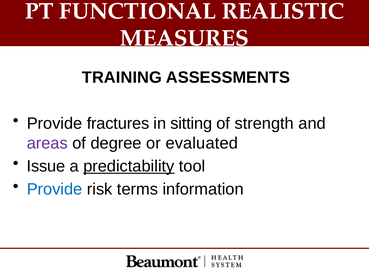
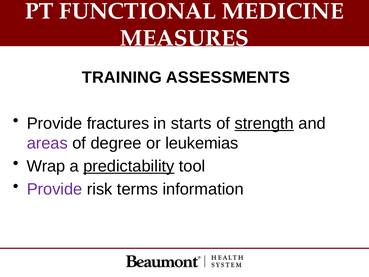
REALISTIC: REALISTIC -> MEDICINE
sitting: sitting -> starts
strength underline: none -> present
evaluated: evaluated -> leukemias
Issue: Issue -> Wrap
Provide at (55, 189) colour: blue -> purple
